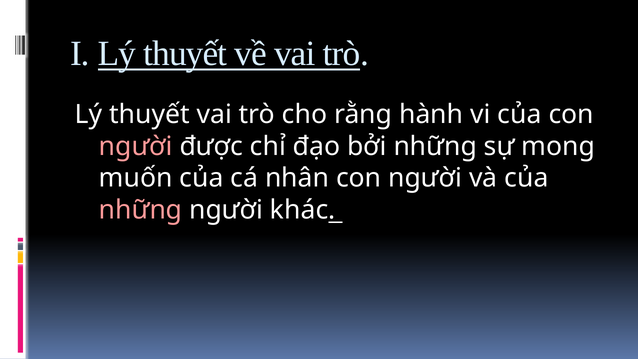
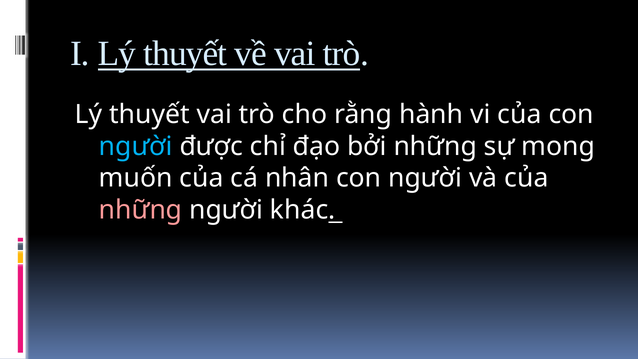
người at (136, 146) colour: pink -> light blue
